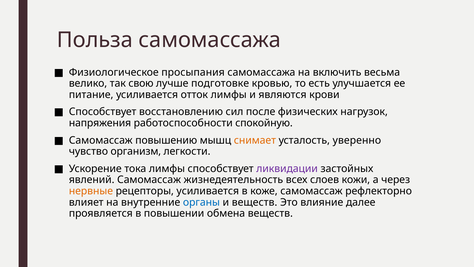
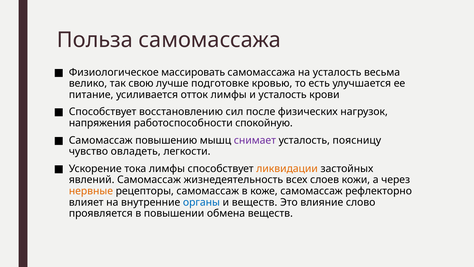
просыпания: просыпания -> массировать
на включить: включить -> усталость
и являются: являются -> усталость
снимает colour: orange -> purple
уверенно: уверенно -> поясницу
организм: организм -> овладеть
ликвидации colour: purple -> orange
рецепторы усиливается: усиливается -> самомассаж
далее: далее -> слово
